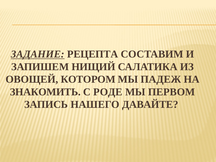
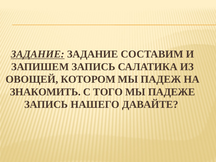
ЗАДАНИЕ РЕЦЕПТА: РЕЦЕПТА -> ЗАДАНИЕ
ЗАПИШЕМ НИЩИЙ: НИЩИЙ -> ЗАПИСЬ
РОДЕ: РОДЕ -> ТОГО
ПЕРВОМ: ПЕРВОМ -> ПАДЕЖЕ
